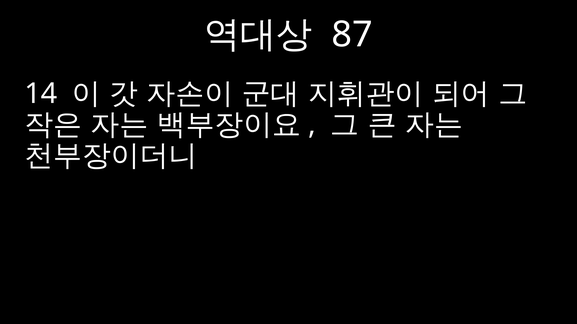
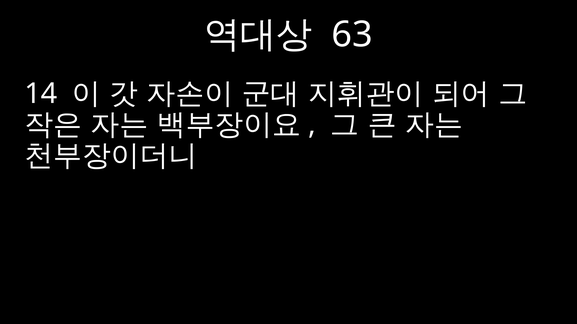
87: 87 -> 63
